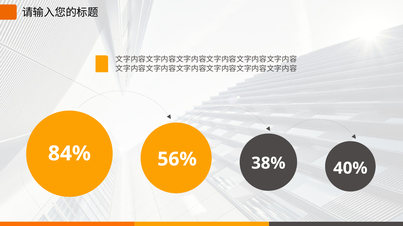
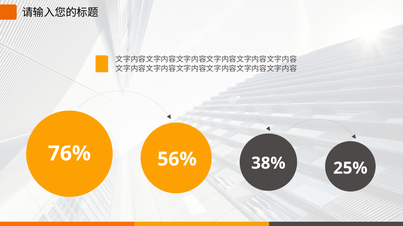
84%: 84% -> 76%
40%: 40% -> 25%
